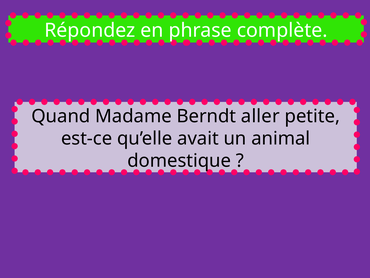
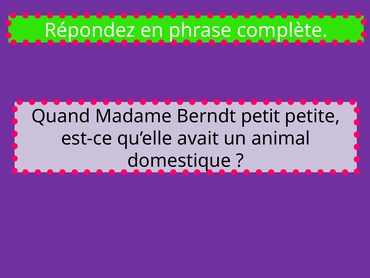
aller: aller -> petit
